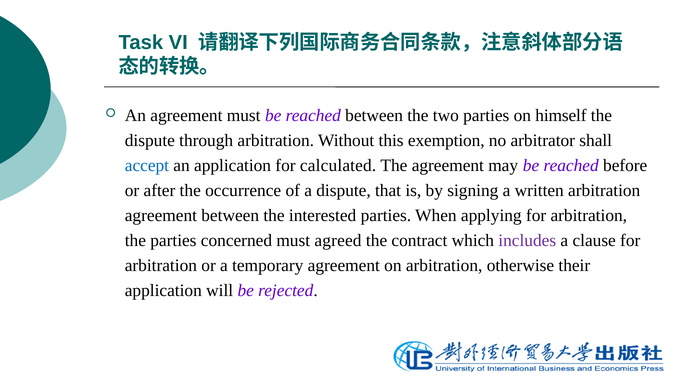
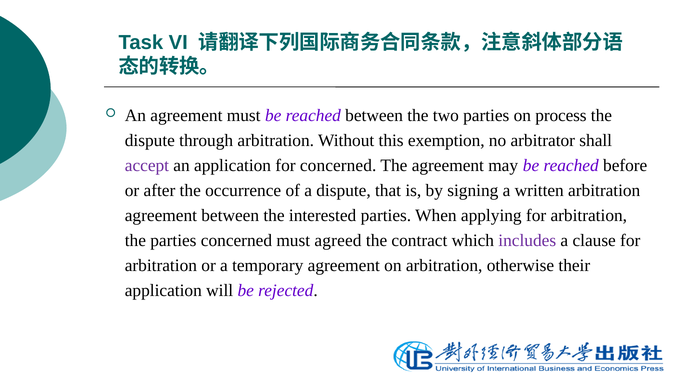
himself: himself -> process
accept colour: blue -> purple
for calculated: calculated -> concerned
